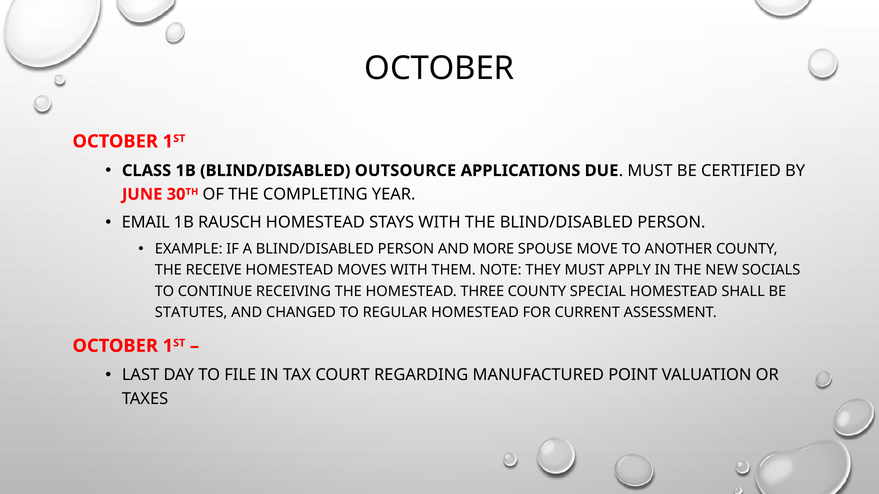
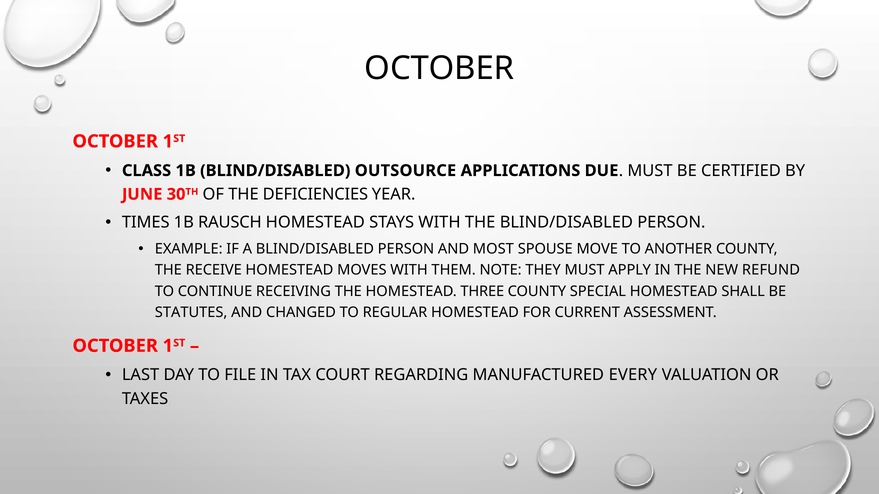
COMPLETING: COMPLETING -> DEFICIENCIES
EMAIL: EMAIL -> TIMES
MORE: MORE -> MOST
SOCIALS: SOCIALS -> REFUND
POINT: POINT -> EVERY
